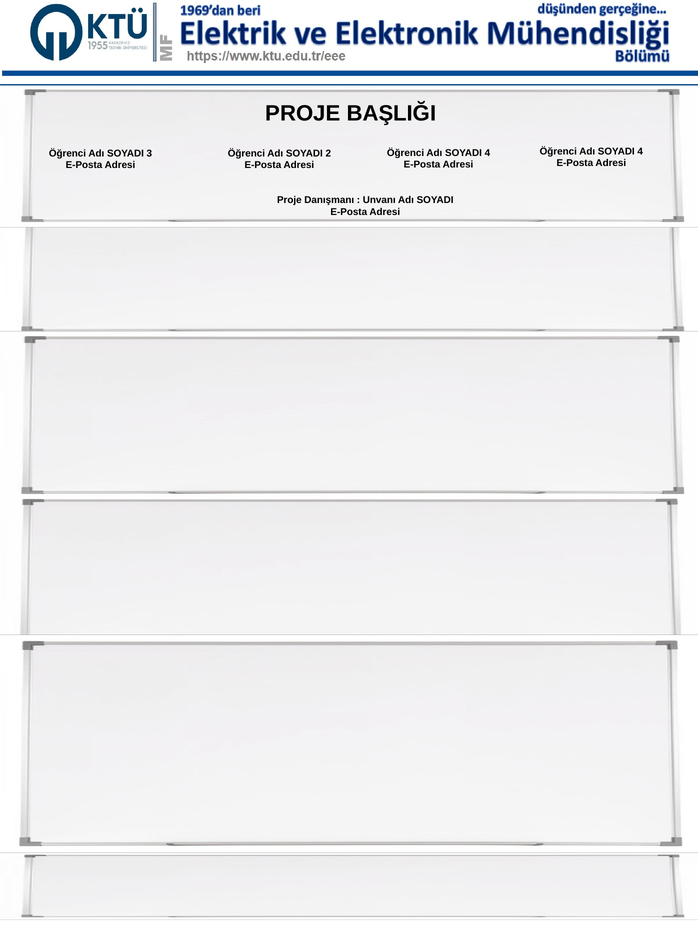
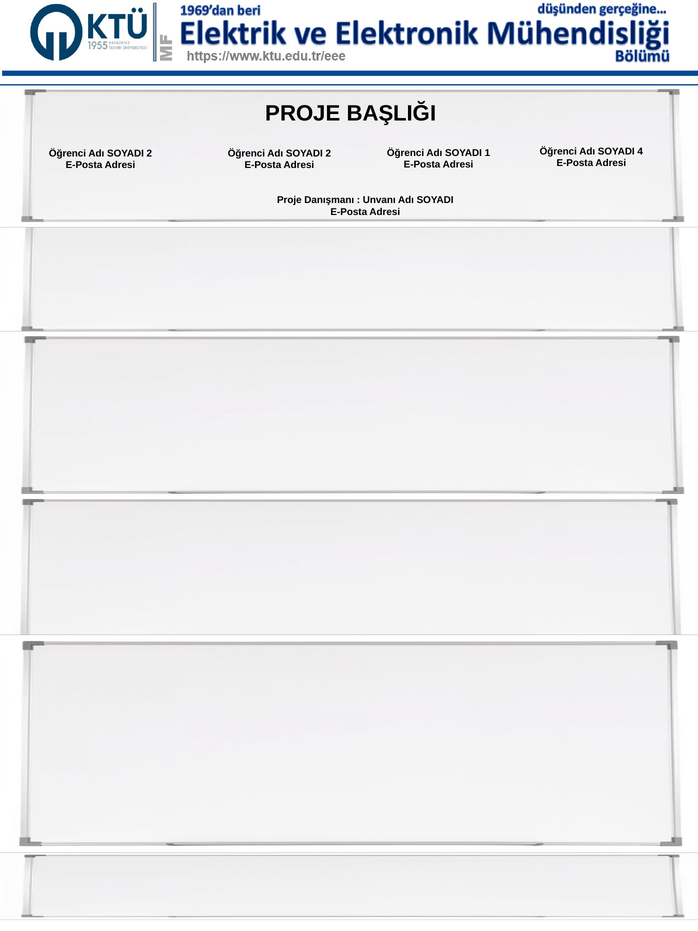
4 at (487, 153): 4 -> 1
3 at (149, 153): 3 -> 2
